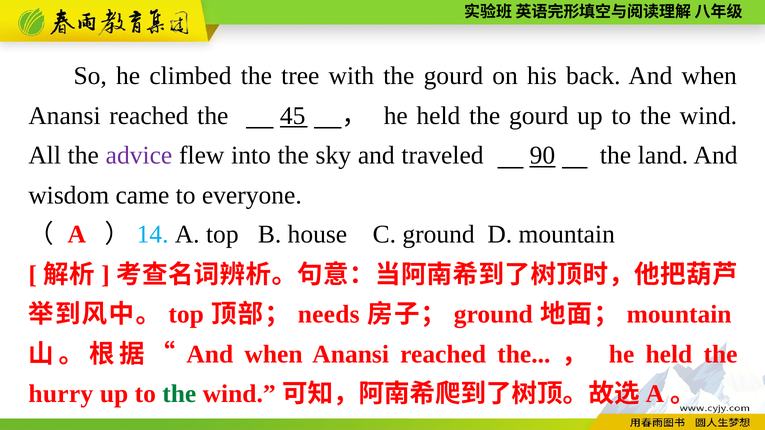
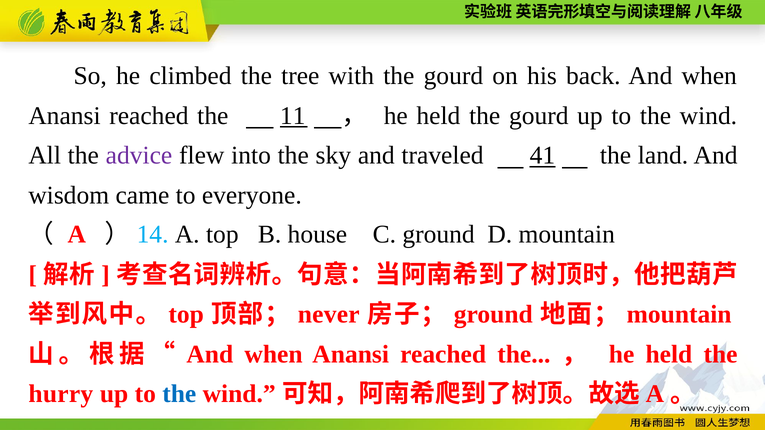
45: 45 -> 11
90: 90 -> 41
needs: needs -> never
the at (179, 394) colour: green -> blue
